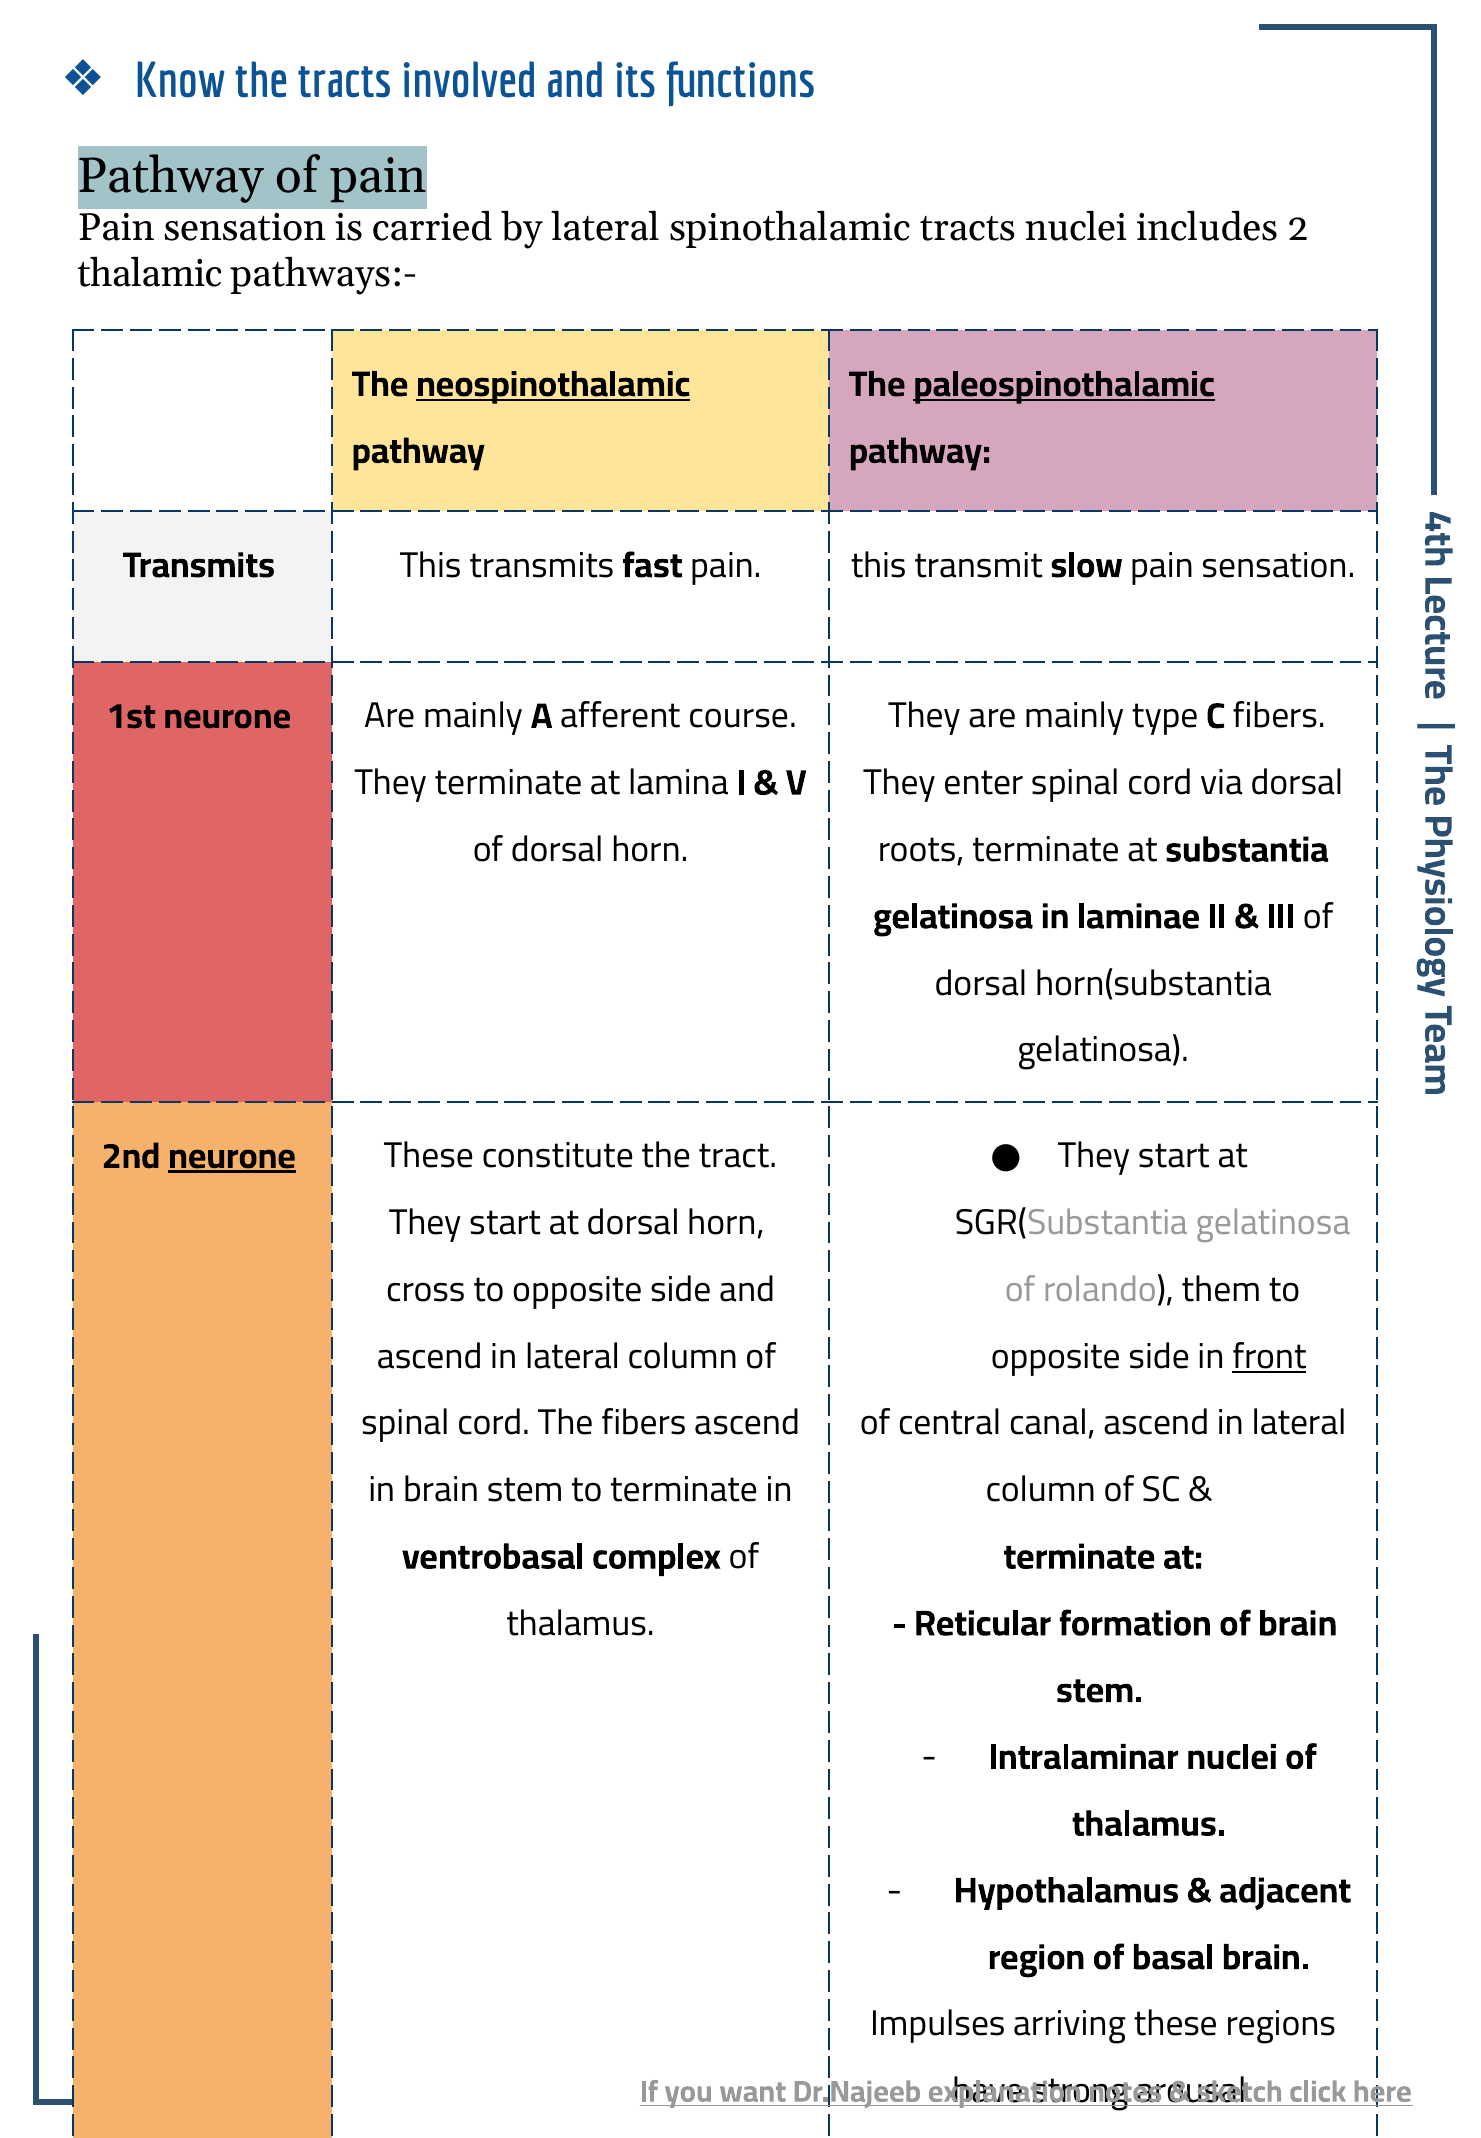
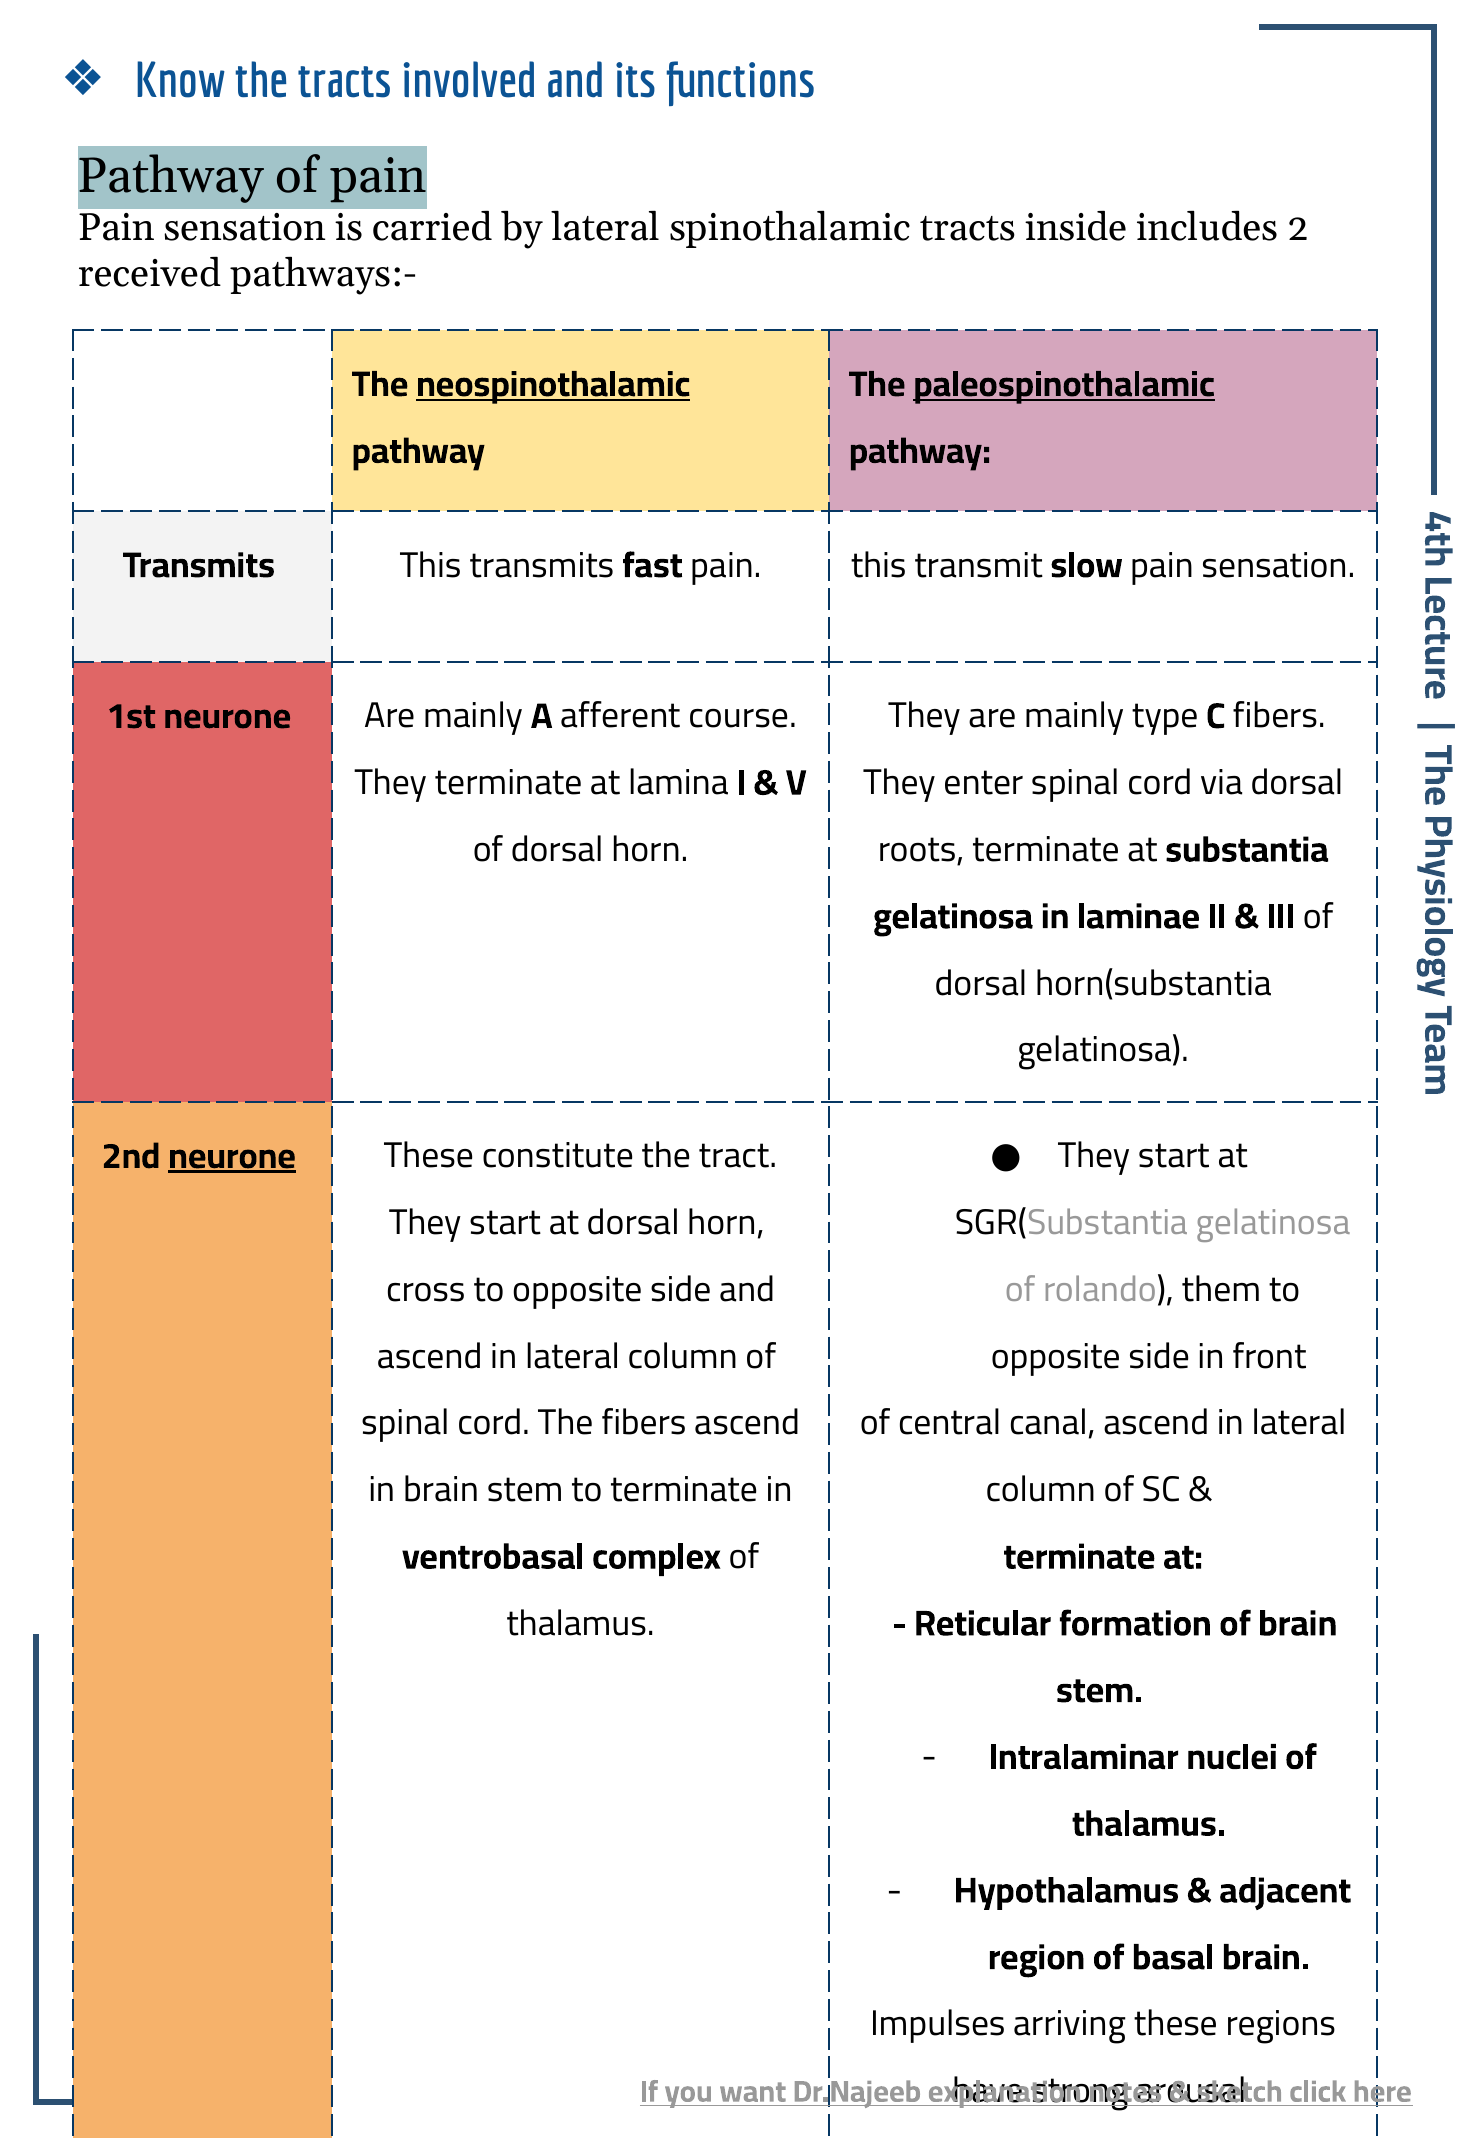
tracts nuclei: nuclei -> inside
thalamic: thalamic -> received
front underline: present -> none
